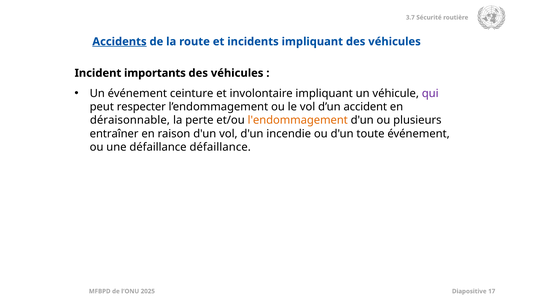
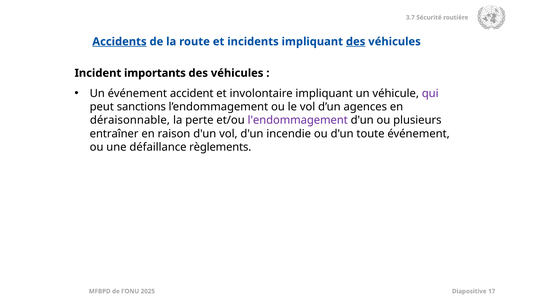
des at (356, 42) underline: none -> present
ceinture: ceinture -> accident
respecter: respecter -> sanctions
accident: accident -> agences
l'endommagement colour: orange -> purple
défaillance défaillance: défaillance -> règlements
